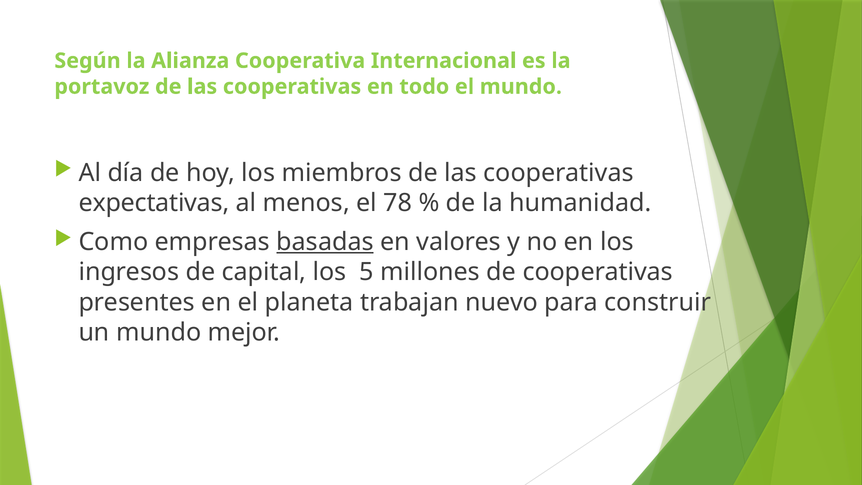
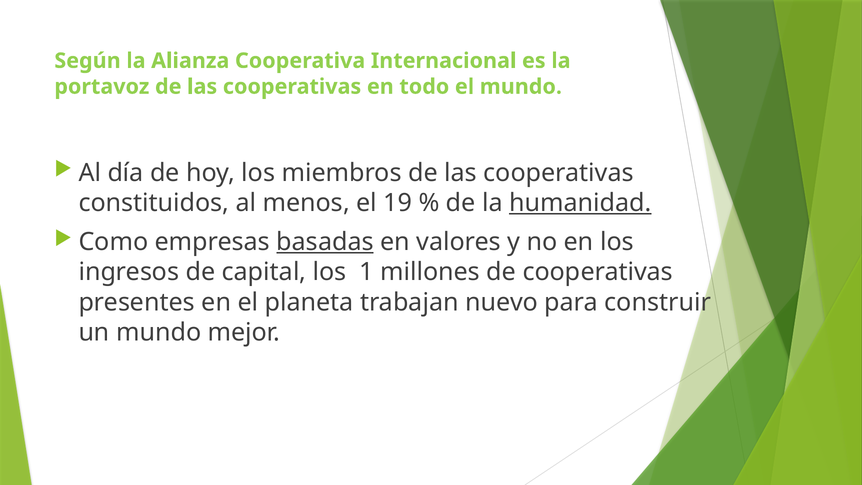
expectativas: expectativas -> constituidos
78: 78 -> 19
humanidad underline: none -> present
5: 5 -> 1
